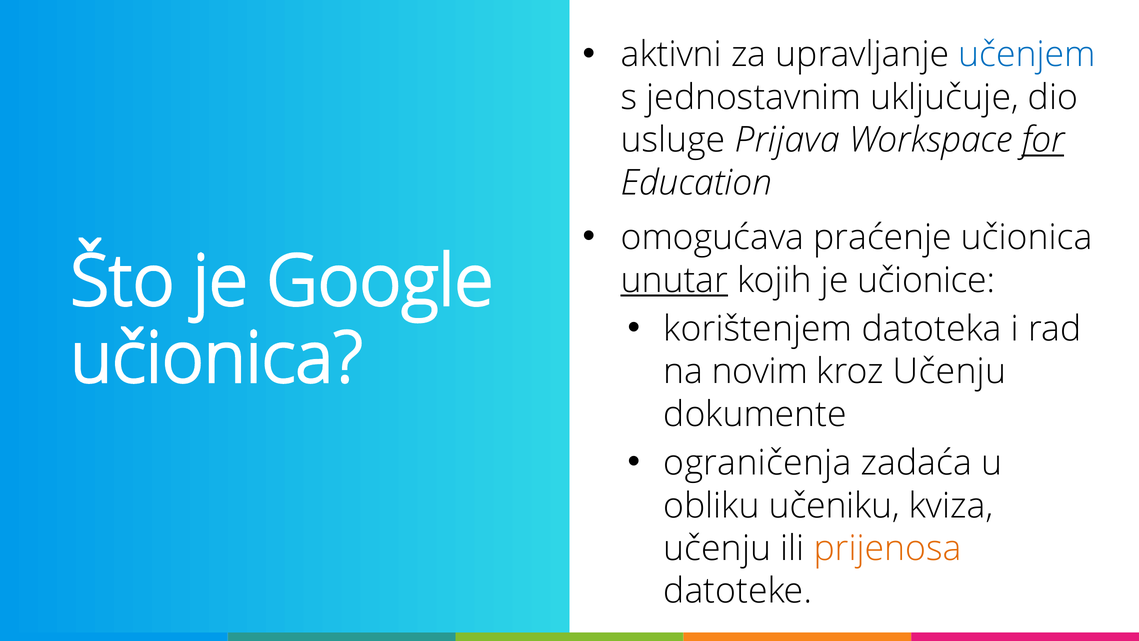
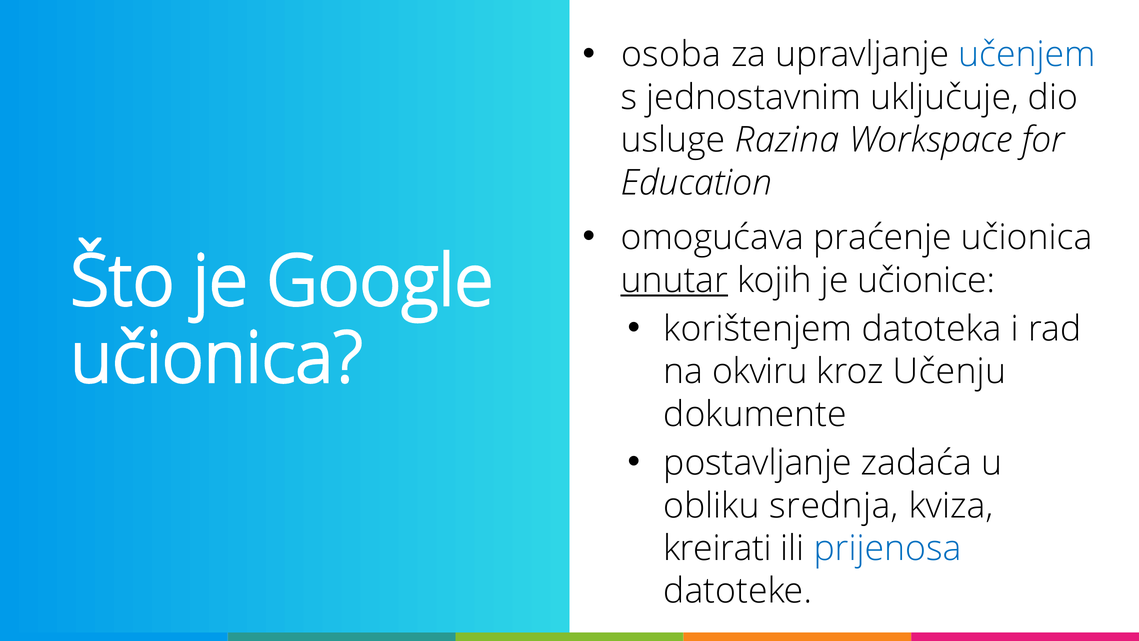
aktivni: aktivni -> osoba
Prijava: Prijava -> Razina
for underline: present -> none
novim: novim -> okviru
ograničenja: ograničenja -> postavljanje
učeniku: učeniku -> srednja
učenju at (717, 548): učenju -> kreirati
prijenosa colour: orange -> blue
